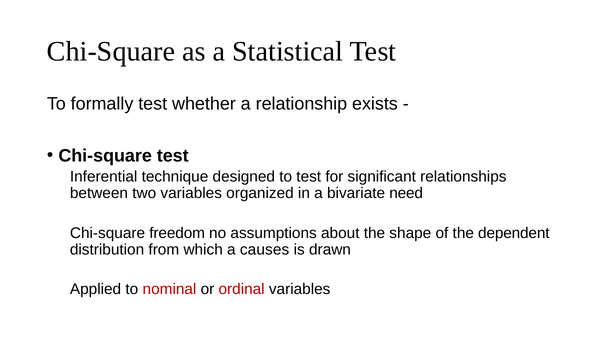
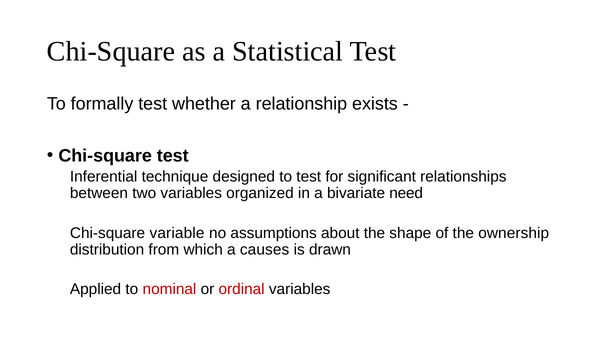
freedom: freedom -> variable
dependent: dependent -> ownership
